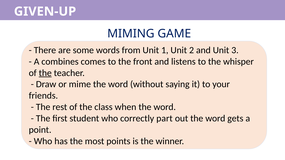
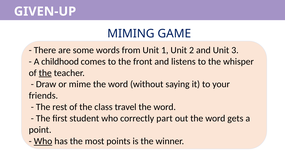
combines: combines -> childhood
when: when -> travel
Who at (43, 141) underline: none -> present
